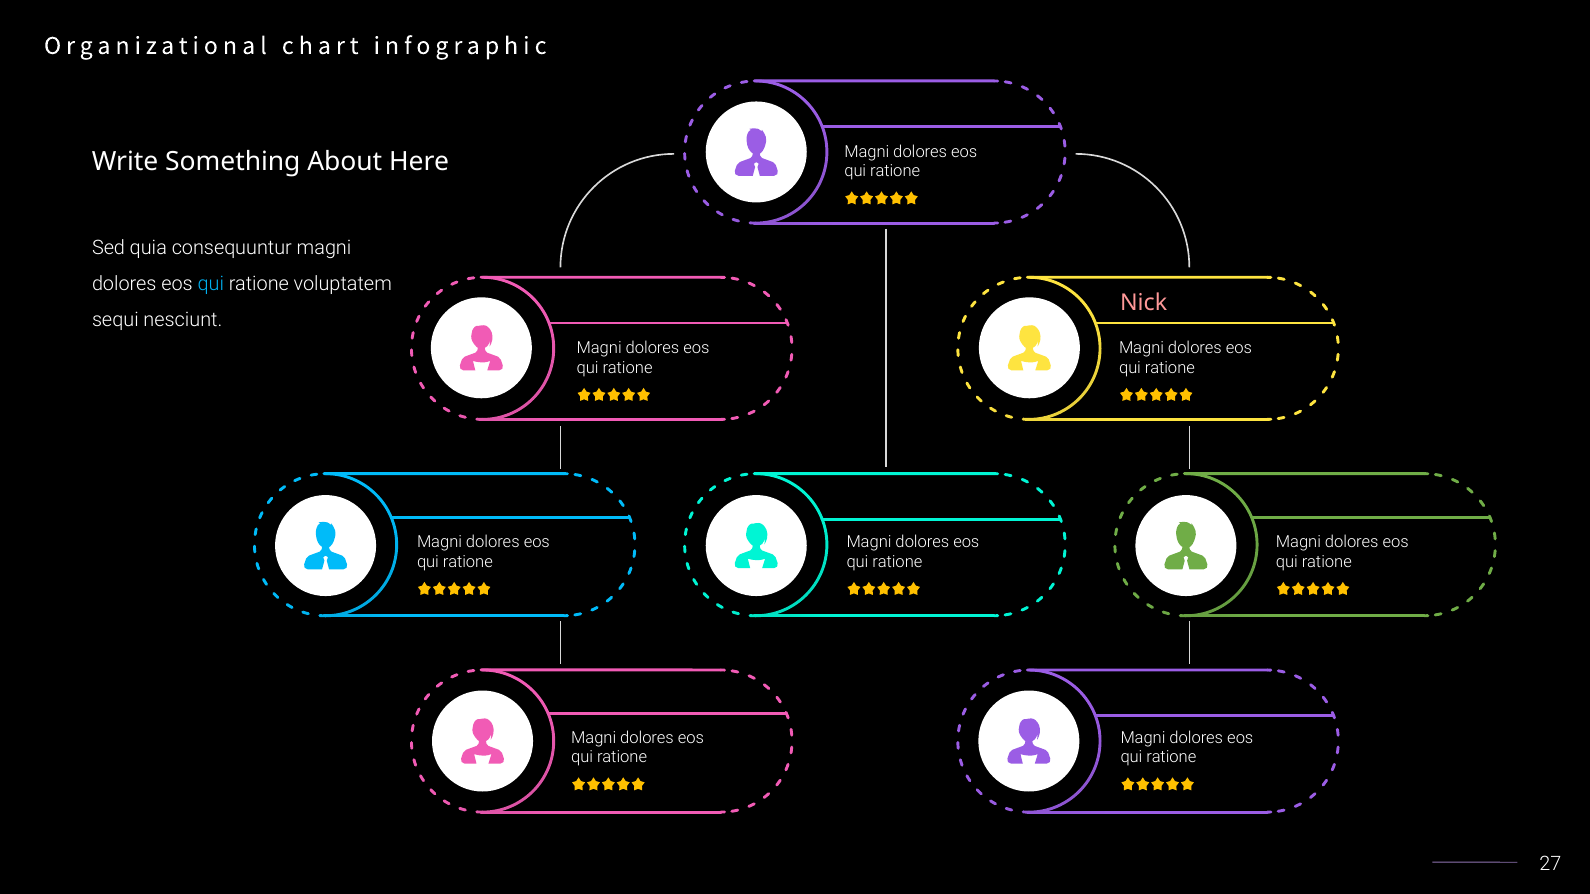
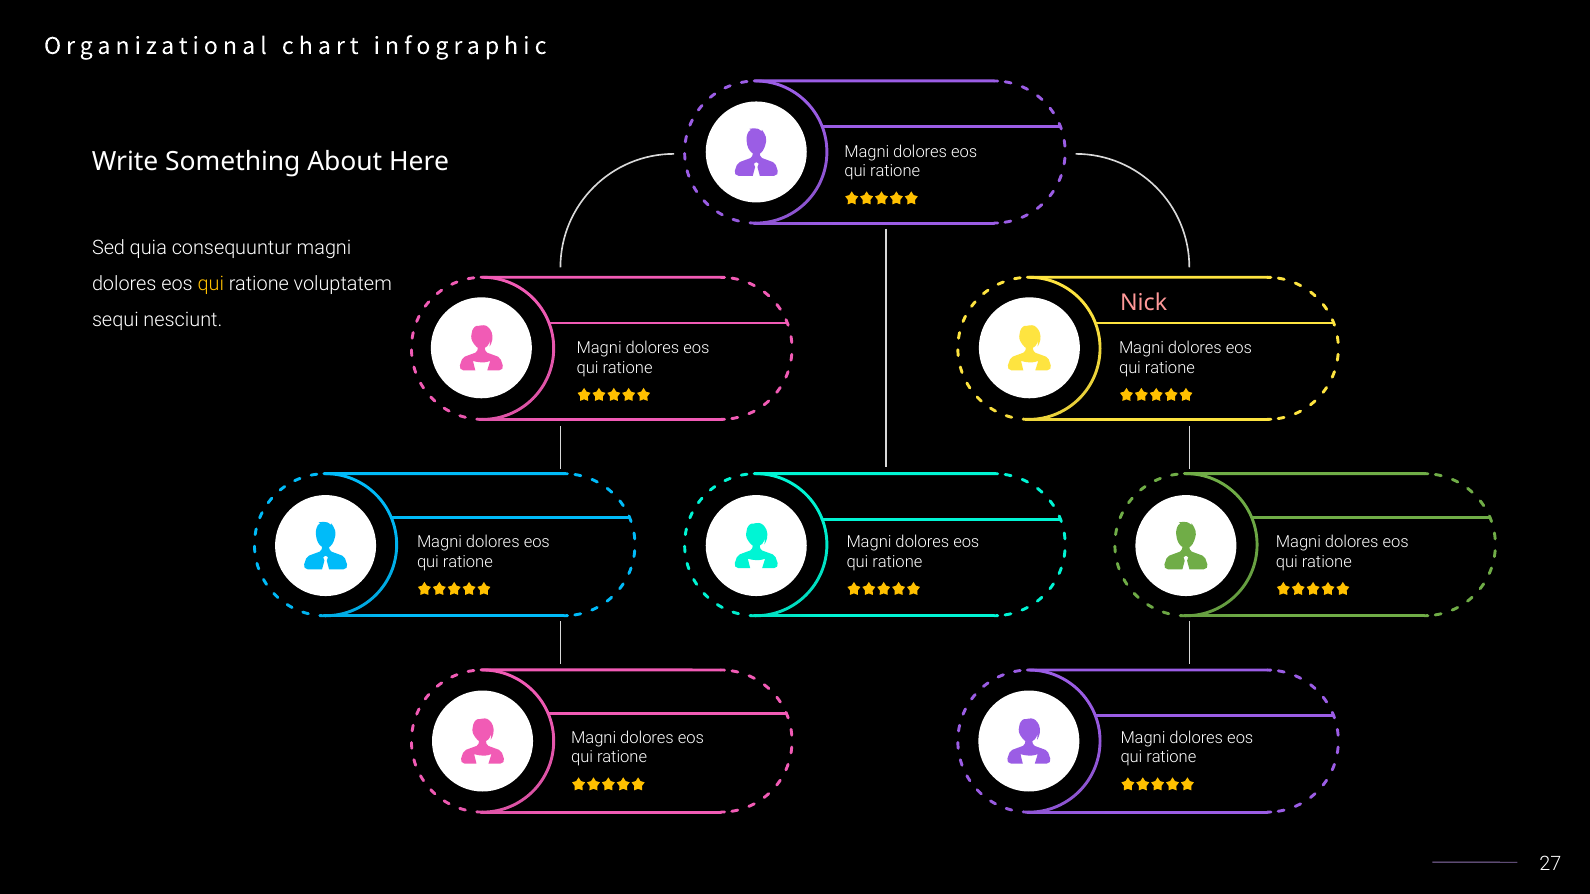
qui at (211, 284) colour: light blue -> yellow
